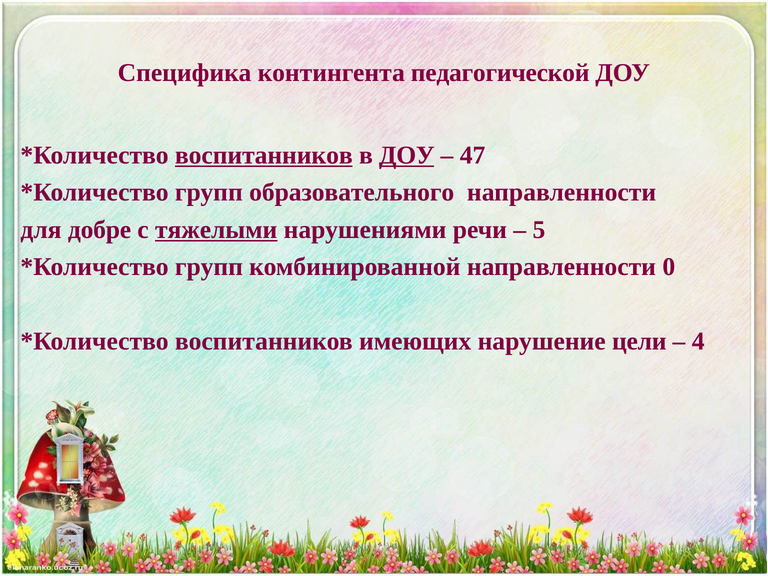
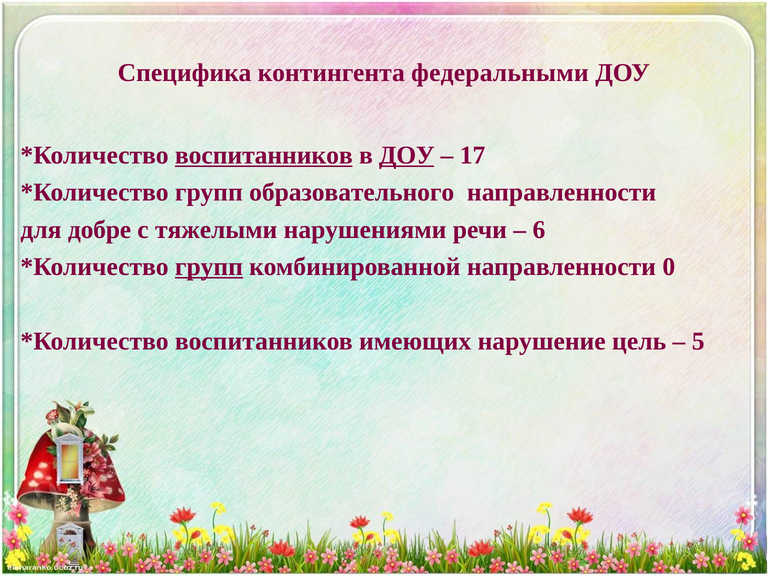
педагогической: педагогической -> федеральными
47: 47 -> 17
тяжелыми underline: present -> none
5: 5 -> 6
групп at (209, 267) underline: none -> present
цели: цели -> цель
4: 4 -> 5
